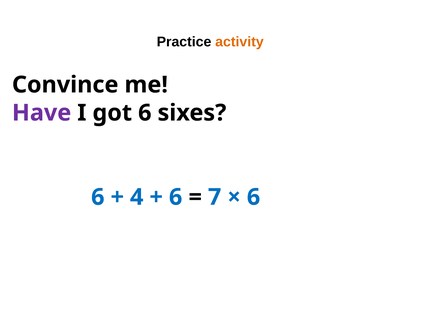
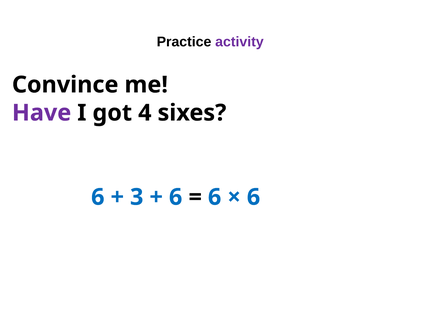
activity colour: orange -> purple
got 6: 6 -> 4
4: 4 -> 3
7 at (215, 197): 7 -> 6
